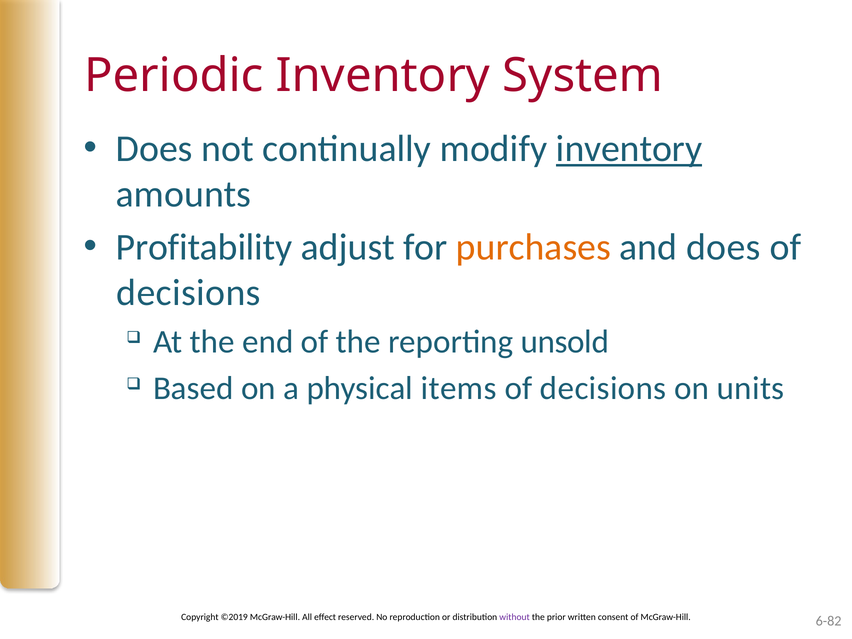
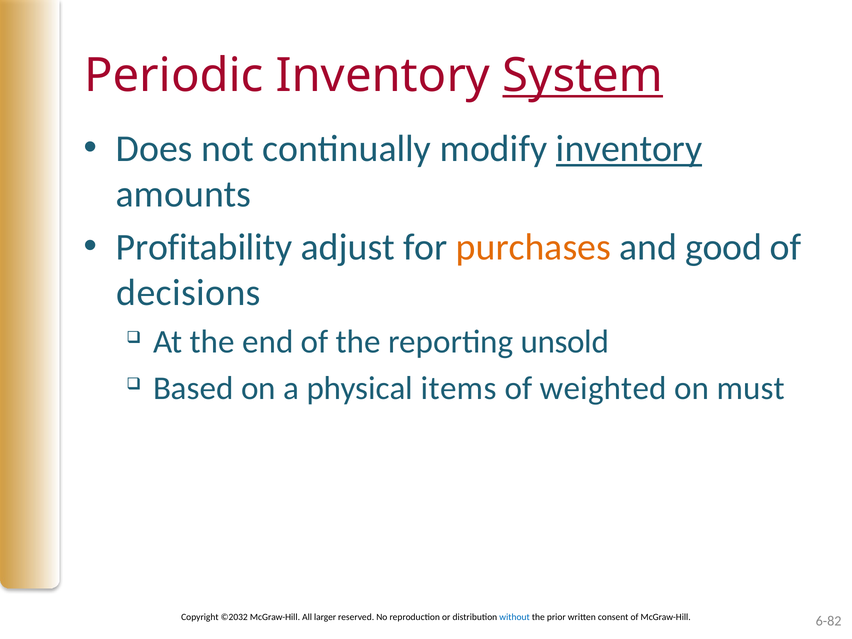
System underline: none -> present
and does: does -> good
decisions at (603, 388): decisions -> weighted
units: units -> must
©2019: ©2019 -> ©2032
effect: effect -> larger
without colour: purple -> blue
